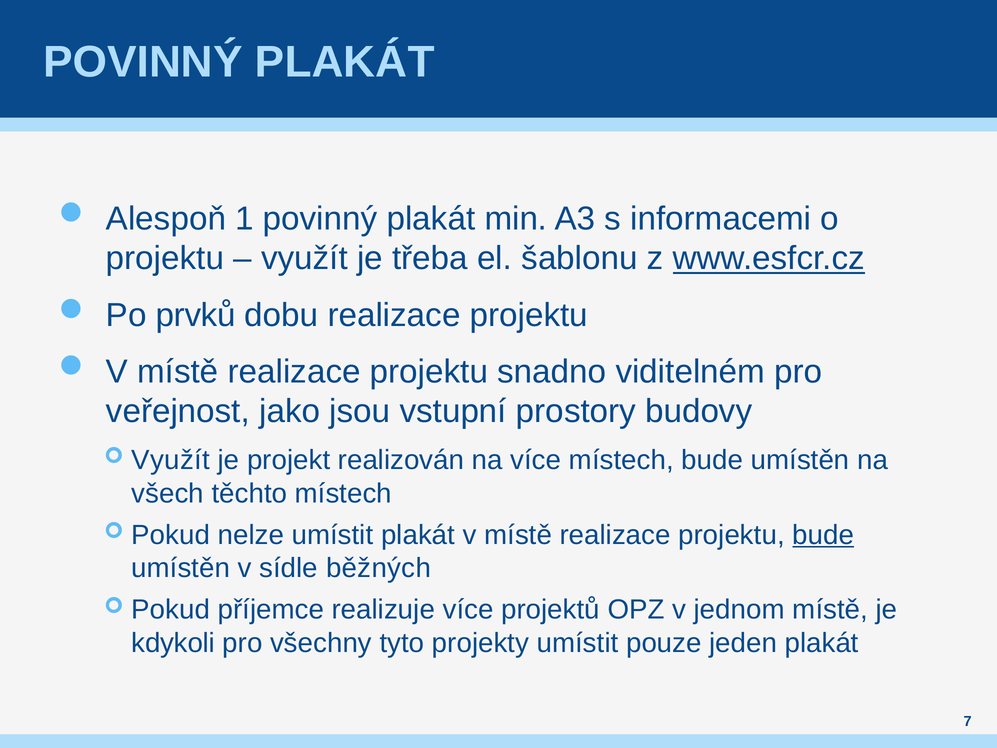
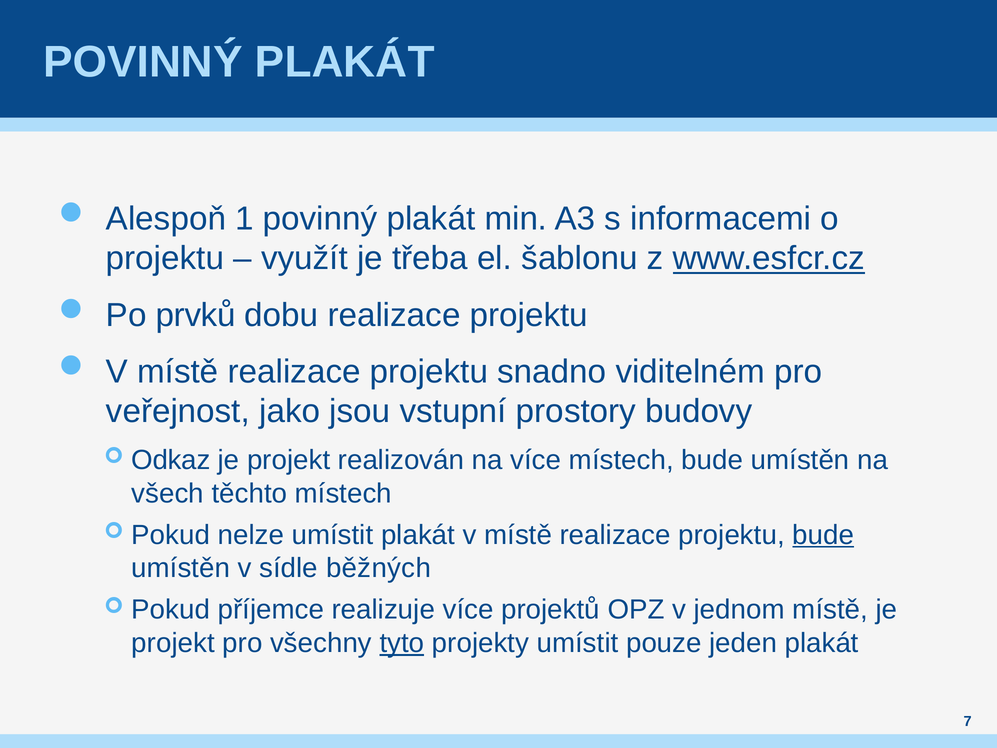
Využít at (171, 460): Využít -> Odkaz
kdykoli at (173, 643): kdykoli -> projekt
tyto underline: none -> present
